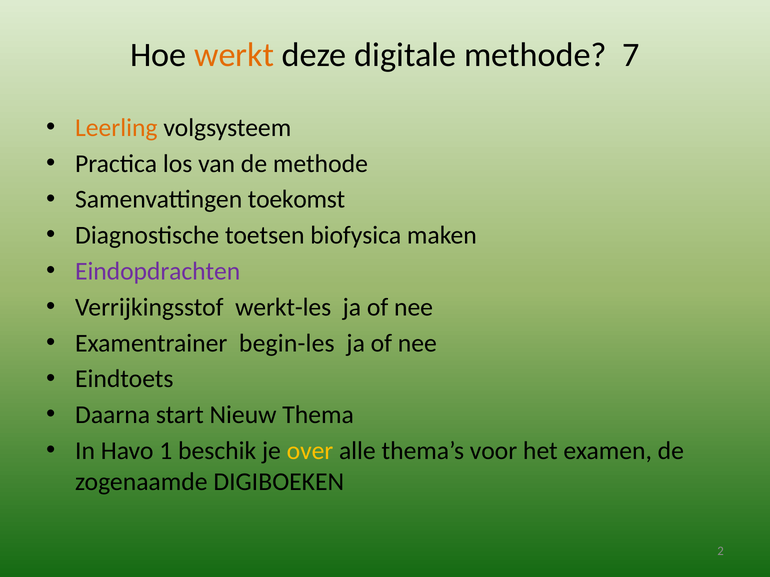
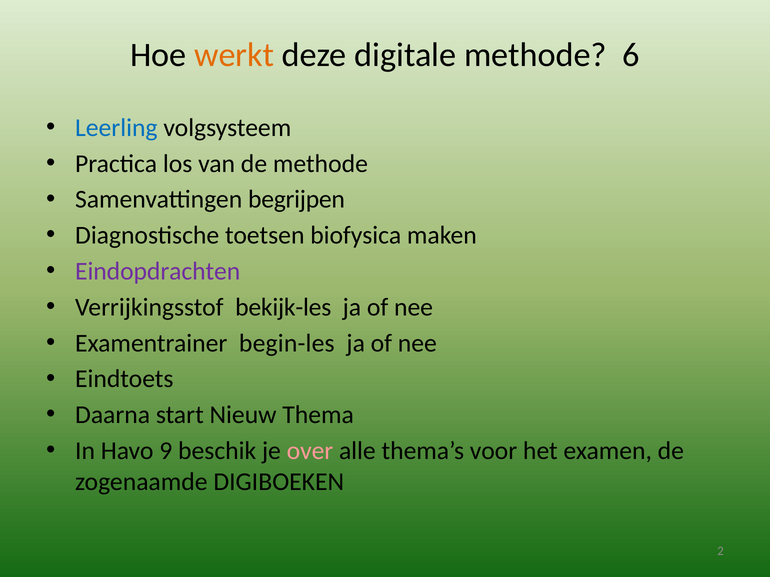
7: 7 -> 6
Leerling colour: orange -> blue
toekomst: toekomst -> begrijpen
werkt-les: werkt-les -> bekijk-les
1: 1 -> 9
over colour: yellow -> pink
